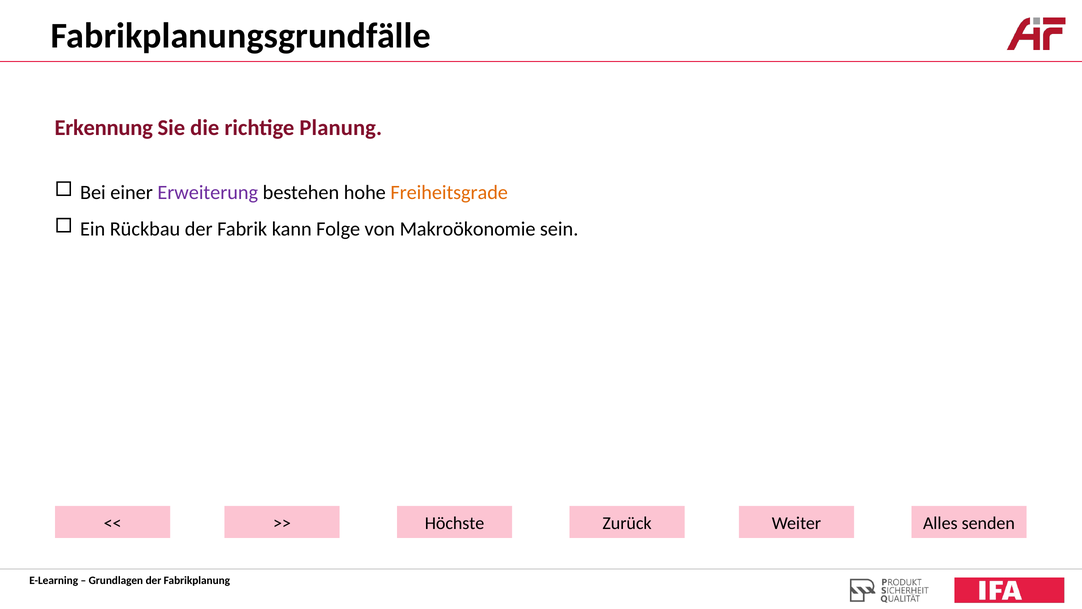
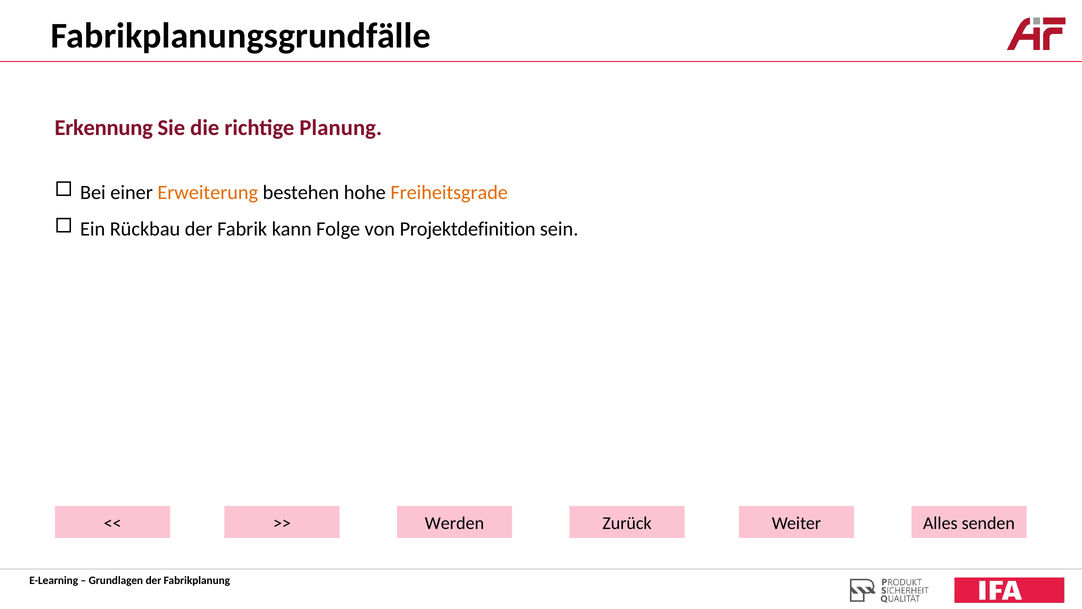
Erweiterung colour: purple -> orange
Makroökonomie: Makroökonomie -> Projektdefinition
Höchste: Höchste -> Werden
